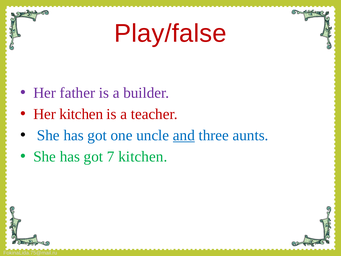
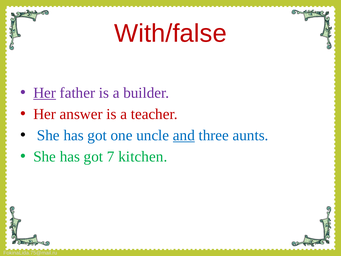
Play/false: Play/false -> With/false
Her at (45, 93) underline: none -> present
Her kitchen: kitchen -> answer
